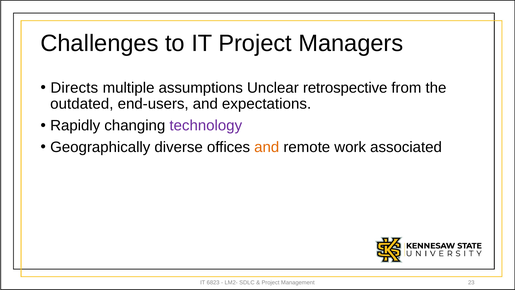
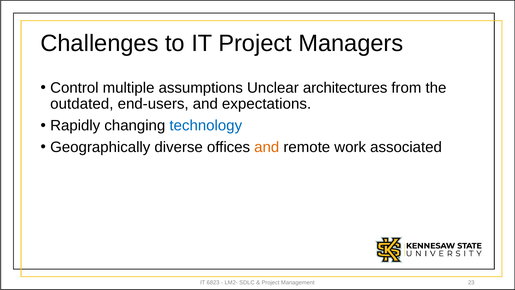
Directs: Directs -> Control
retrospective: retrospective -> architectures
technology colour: purple -> blue
